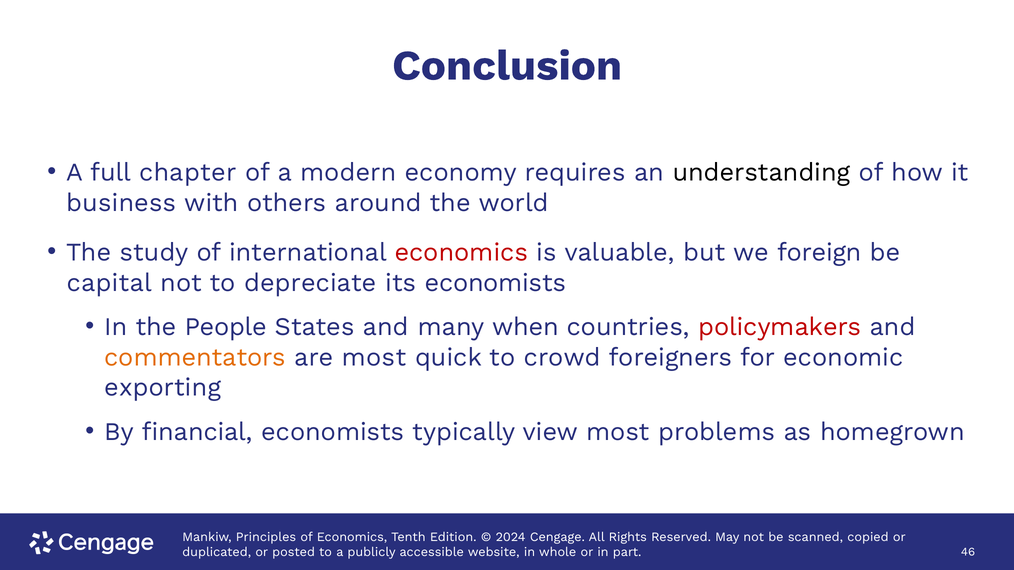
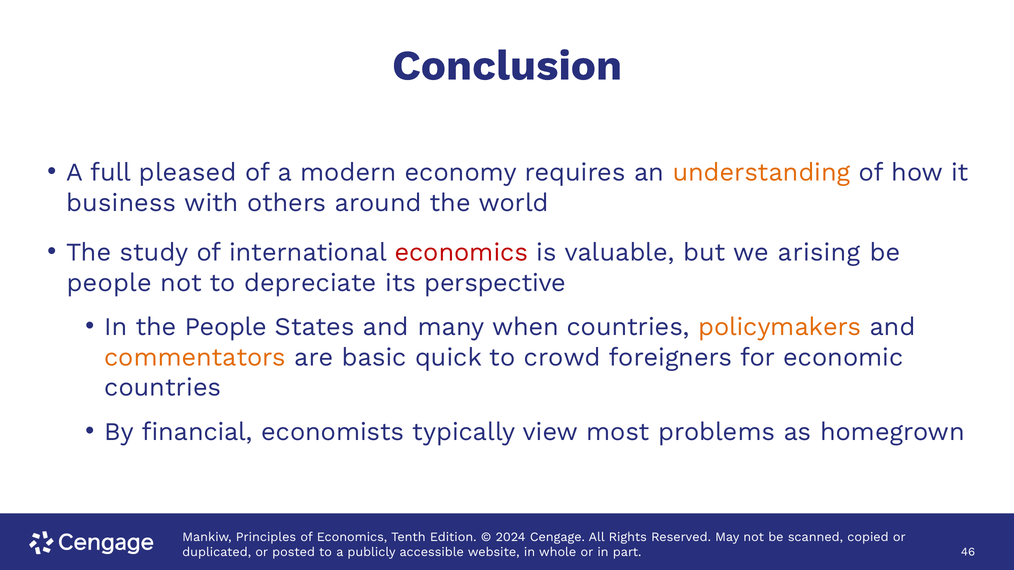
chapter: chapter -> pleased
understanding colour: black -> orange
foreign: foreign -> arising
capital at (109, 283): capital -> people
its economists: economists -> perspective
policymakers colour: red -> orange
are most: most -> basic
exporting at (163, 388): exporting -> countries
